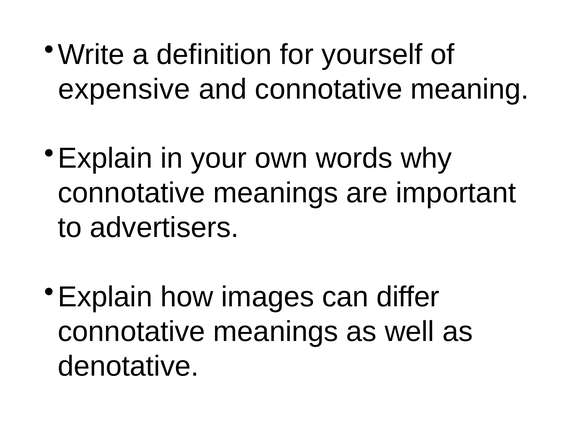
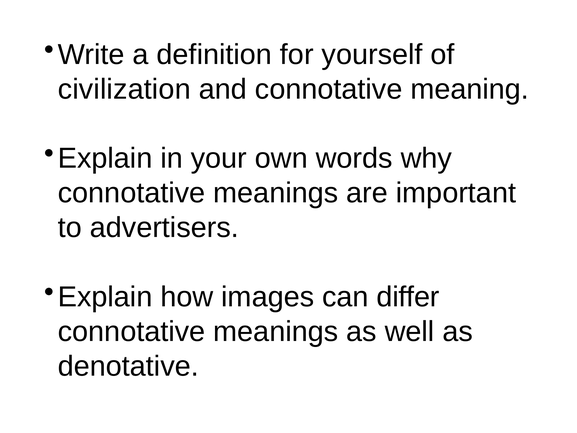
expensive: expensive -> civilization
